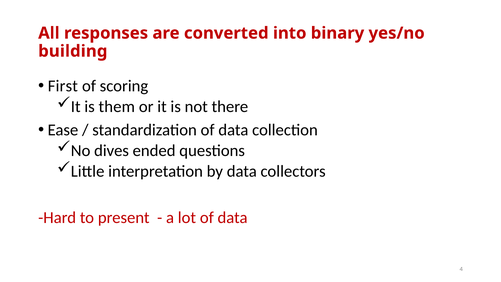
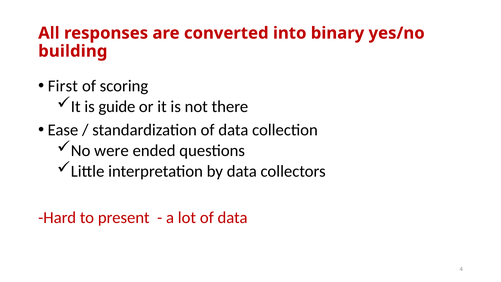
them: them -> guide
dives: dives -> were
